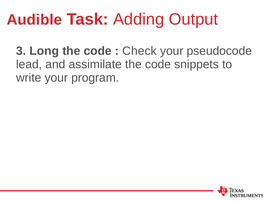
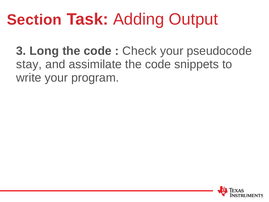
Audible: Audible -> Section
lead: lead -> stay
